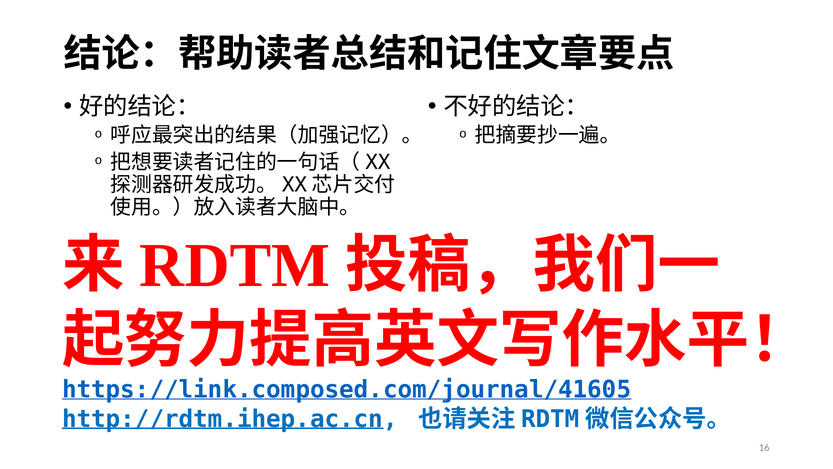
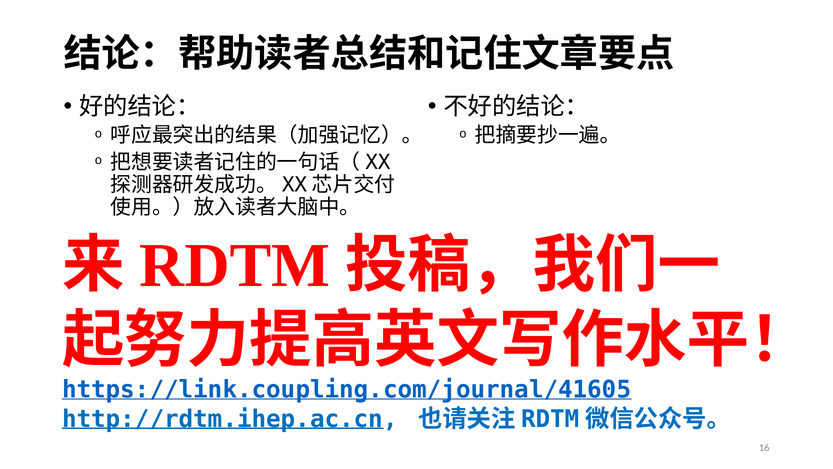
https://link.composed.com/journal/41605: https://link.composed.com/journal/41605 -> https://link.coupling.com/journal/41605
